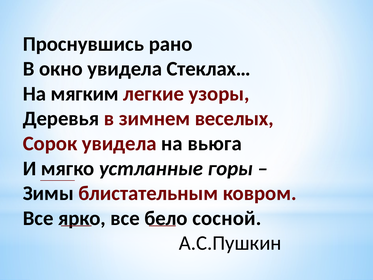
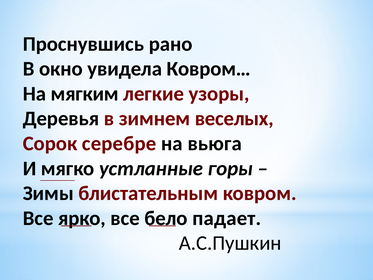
Стеклах…: Стеклах… -> Ковром…
Сорок увидела: увидела -> серебре
сосной: сосной -> падает
